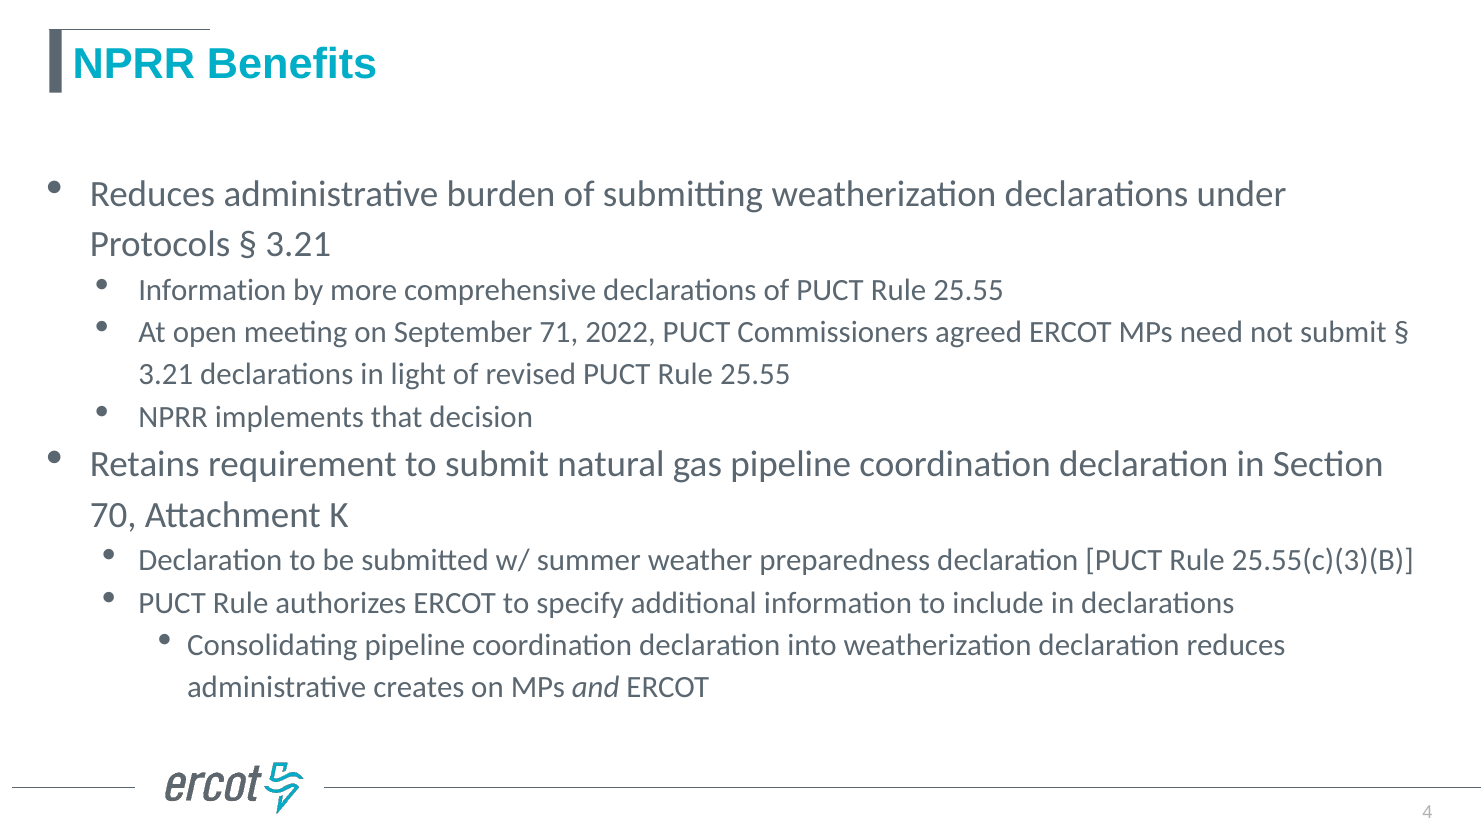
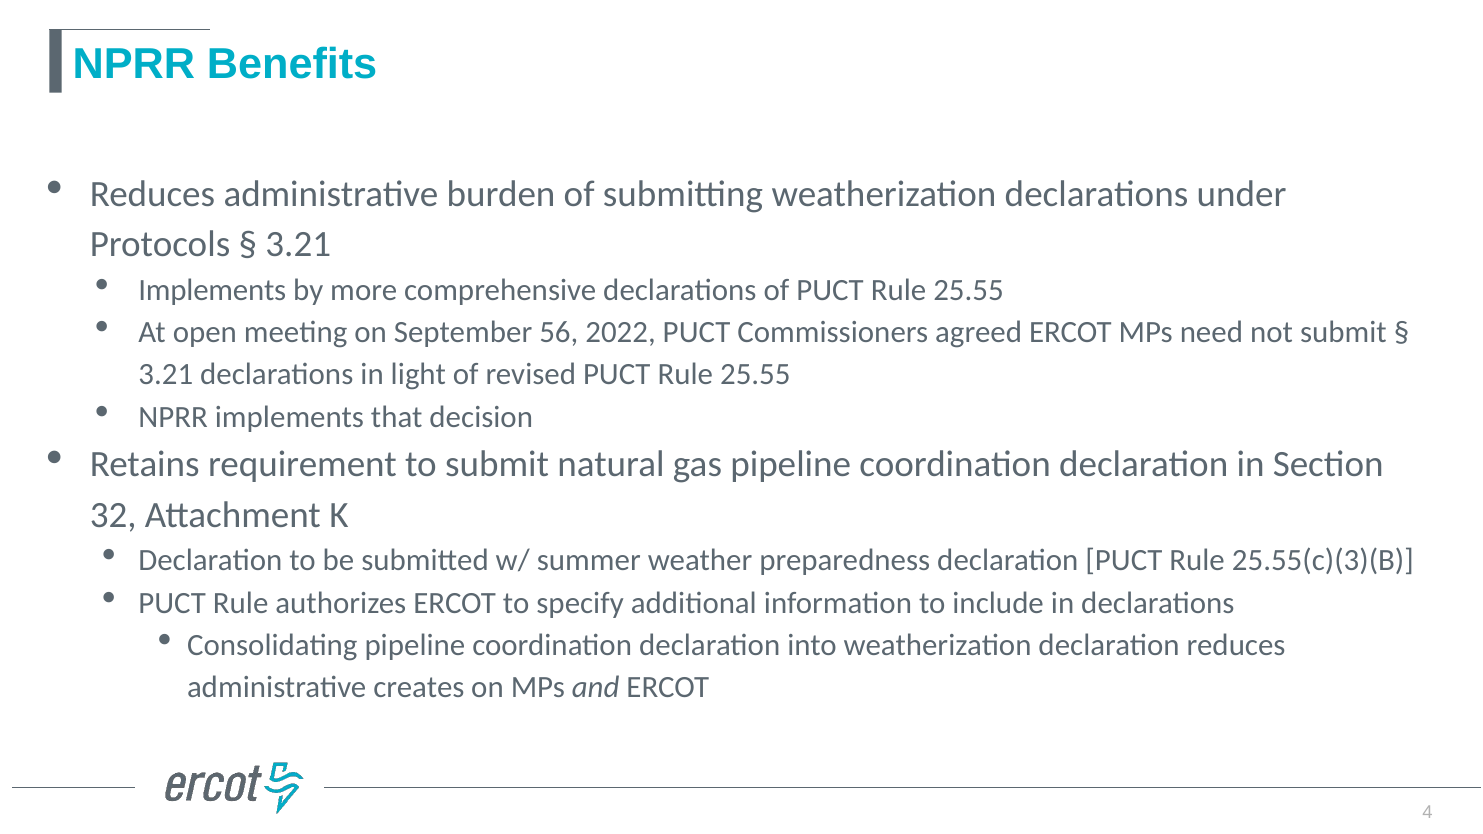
Information at (212, 290): Information -> Implements
71: 71 -> 56
70: 70 -> 32
